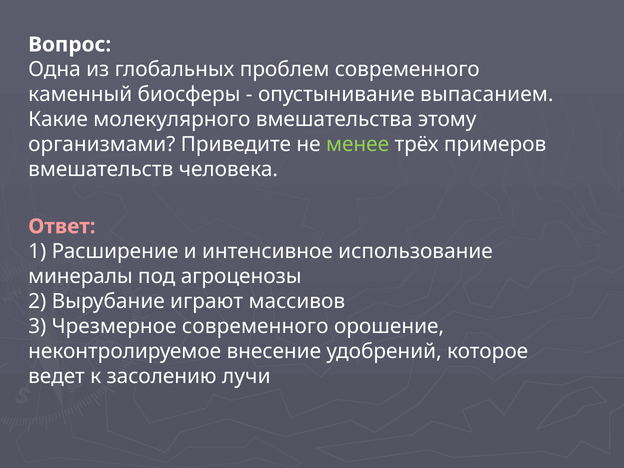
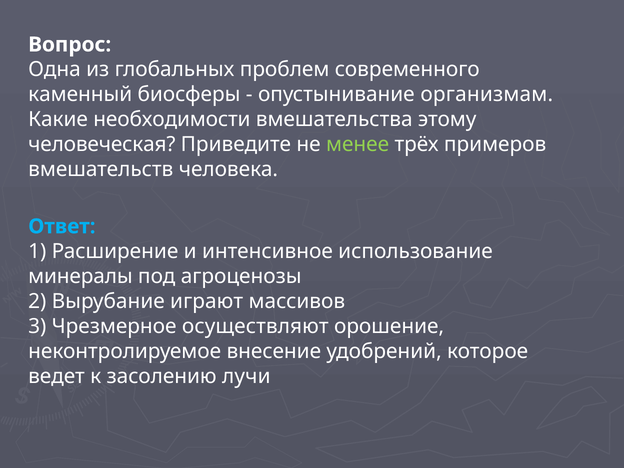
выпасанием: выпасанием -> организмам
молекулярного: молекулярного -> необходимости
организмами: организмами -> человеческая
Ответ colour: pink -> light blue
Чрезмерное современного: современного -> осуществляют
